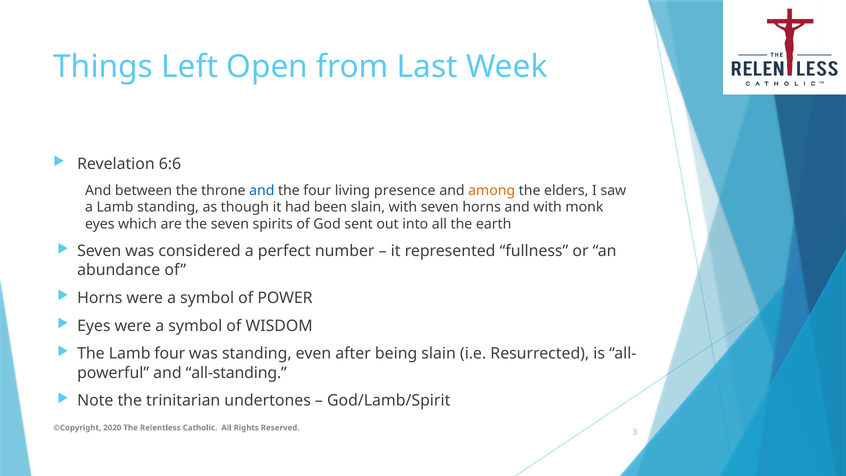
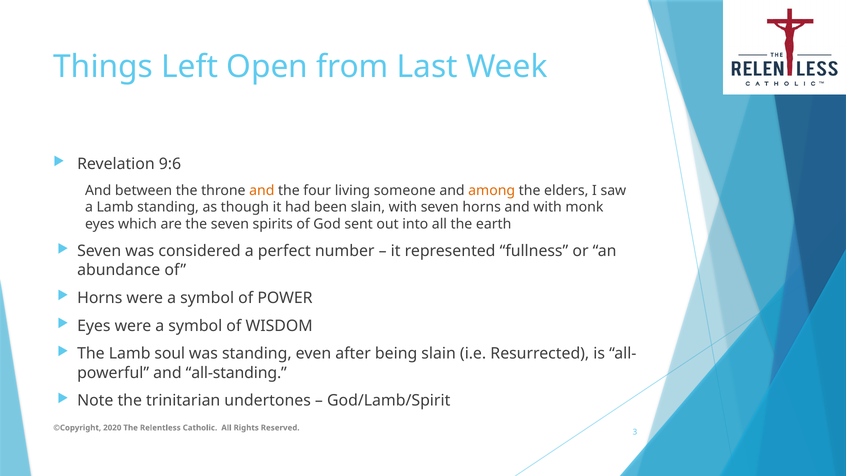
6:6: 6:6 -> 9:6
and at (262, 190) colour: blue -> orange
presence: presence -> someone
Lamb four: four -> soul
